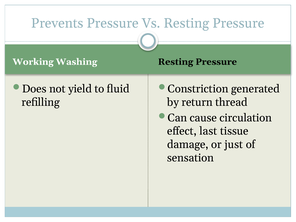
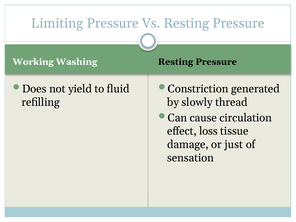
Prevents: Prevents -> Limiting
return: return -> slowly
last: last -> loss
